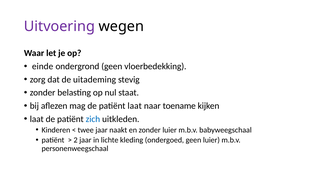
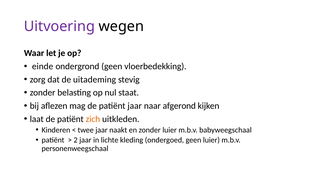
patiënt laat: laat -> jaar
toename: toename -> afgerond
zich colour: blue -> orange
